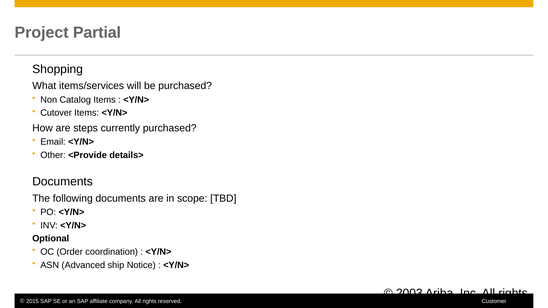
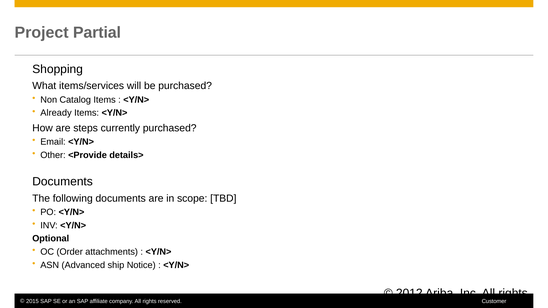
Cutover: Cutover -> Already
coordination: coordination -> attachments
2003: 2003 -> 2012
